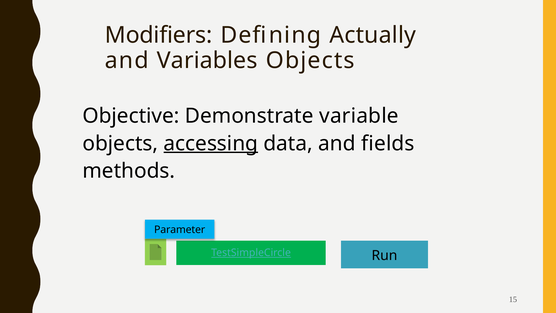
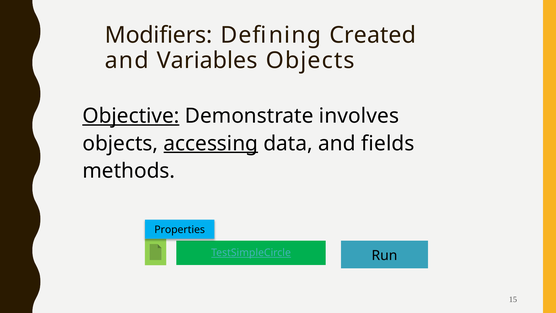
Actually: Actually -> Created
Objective underline: none -> present
variable: variable -> involves
Parameter: Parameter -> Properties
